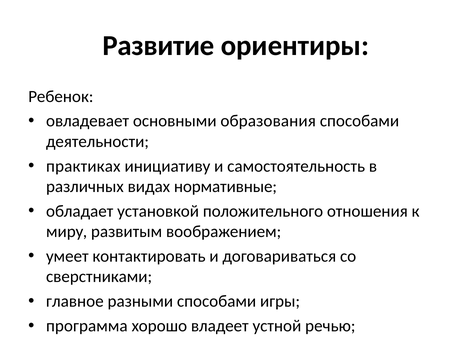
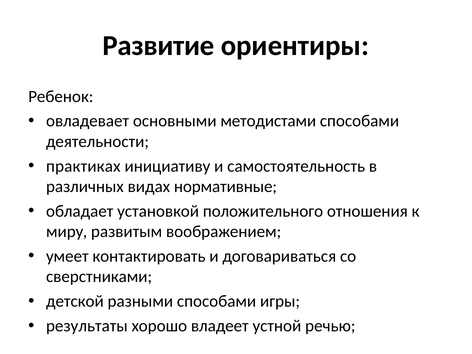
образования: образования -> методистами
главное: главное -> детской
программа: программа -> результаты
